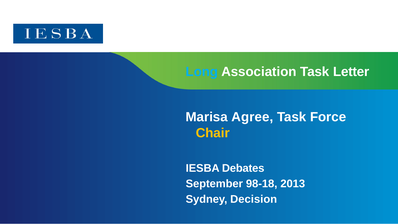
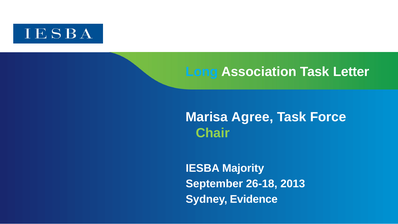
Chair colour: yellow -> light green
Debates: Debates -> Majority
98-18: 98-18 -> 26-18
Decision: Decision -> Evidence
